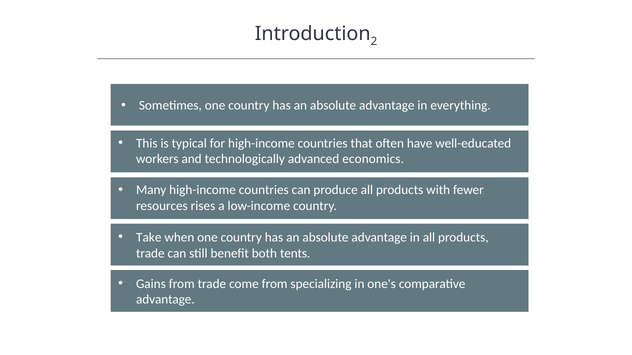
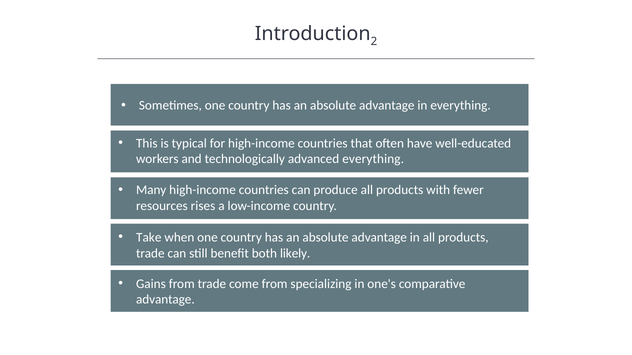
advanced economics: economics -> everything
tents: tents -> likely
